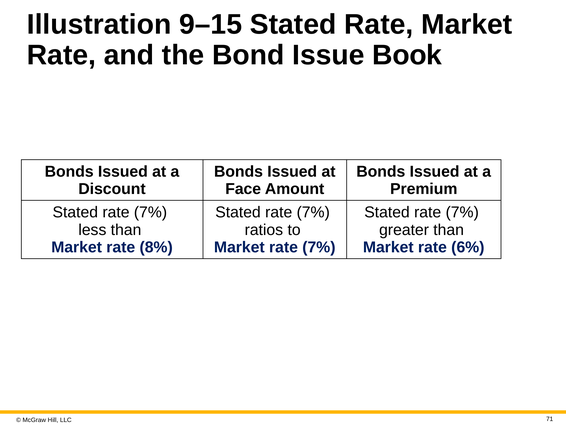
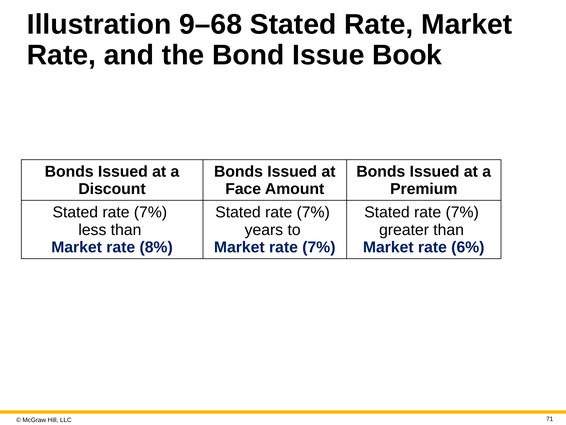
9–15: 9–15 -> 9–68
ratios: ratios -> years
